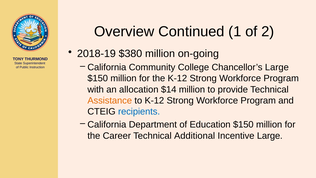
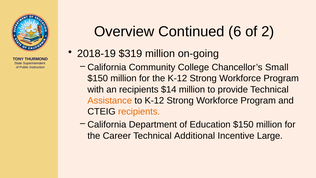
1: 1 -> 6
$380: $380 -> $319
Chancellor’s Large: Large -> Small
an allocation: allocation -> recipients
recipients at (139, 112) colour: blue -> orange
